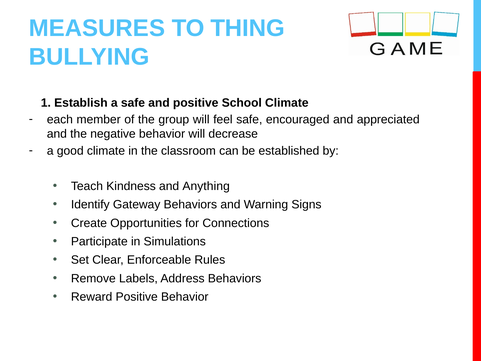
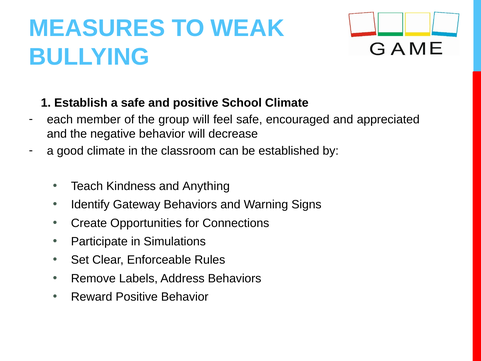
THING: THING -> WEAK
